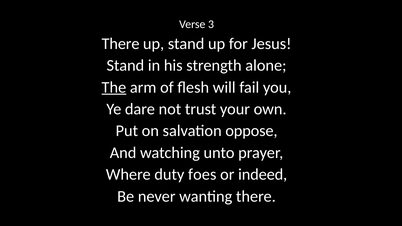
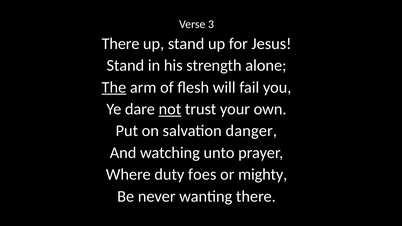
not underline: none -> present
oppose: oppose -> danger
indeed: indeed -> mighty
